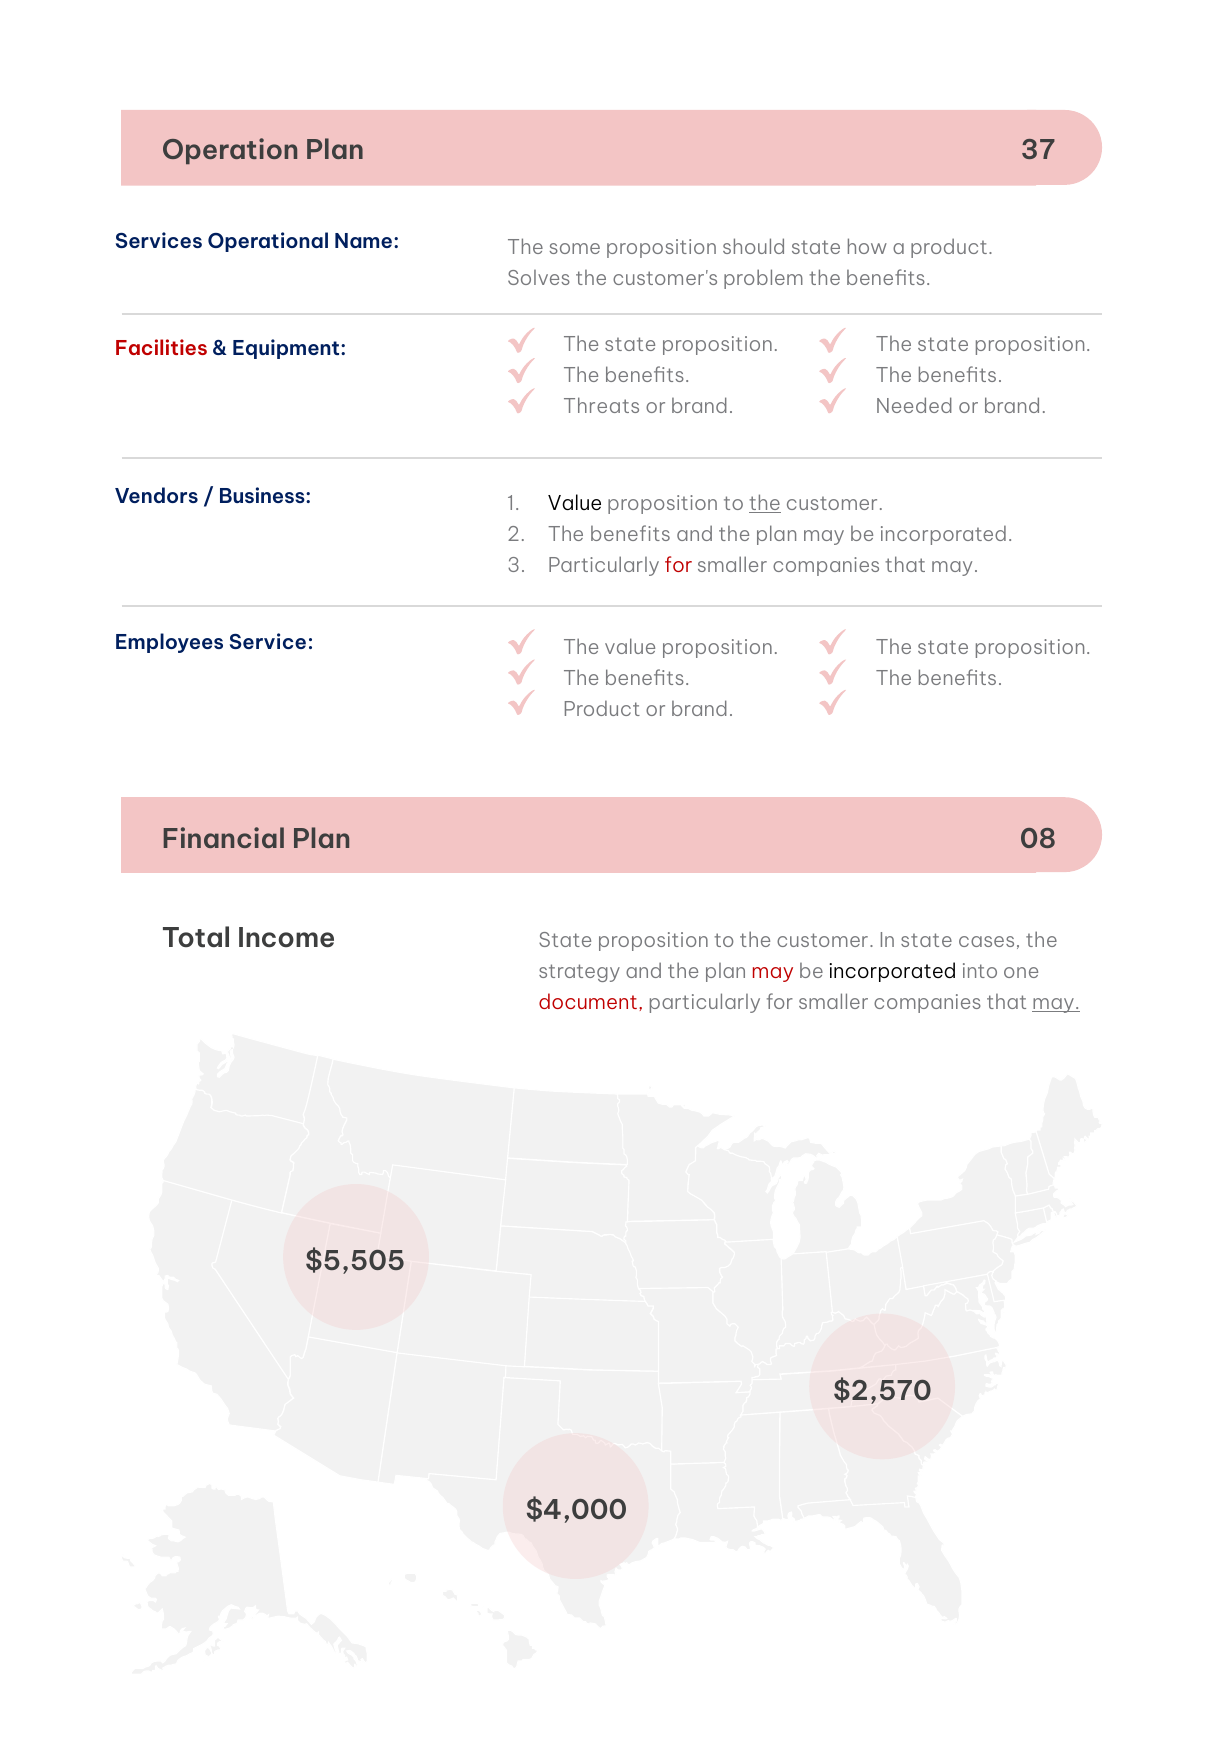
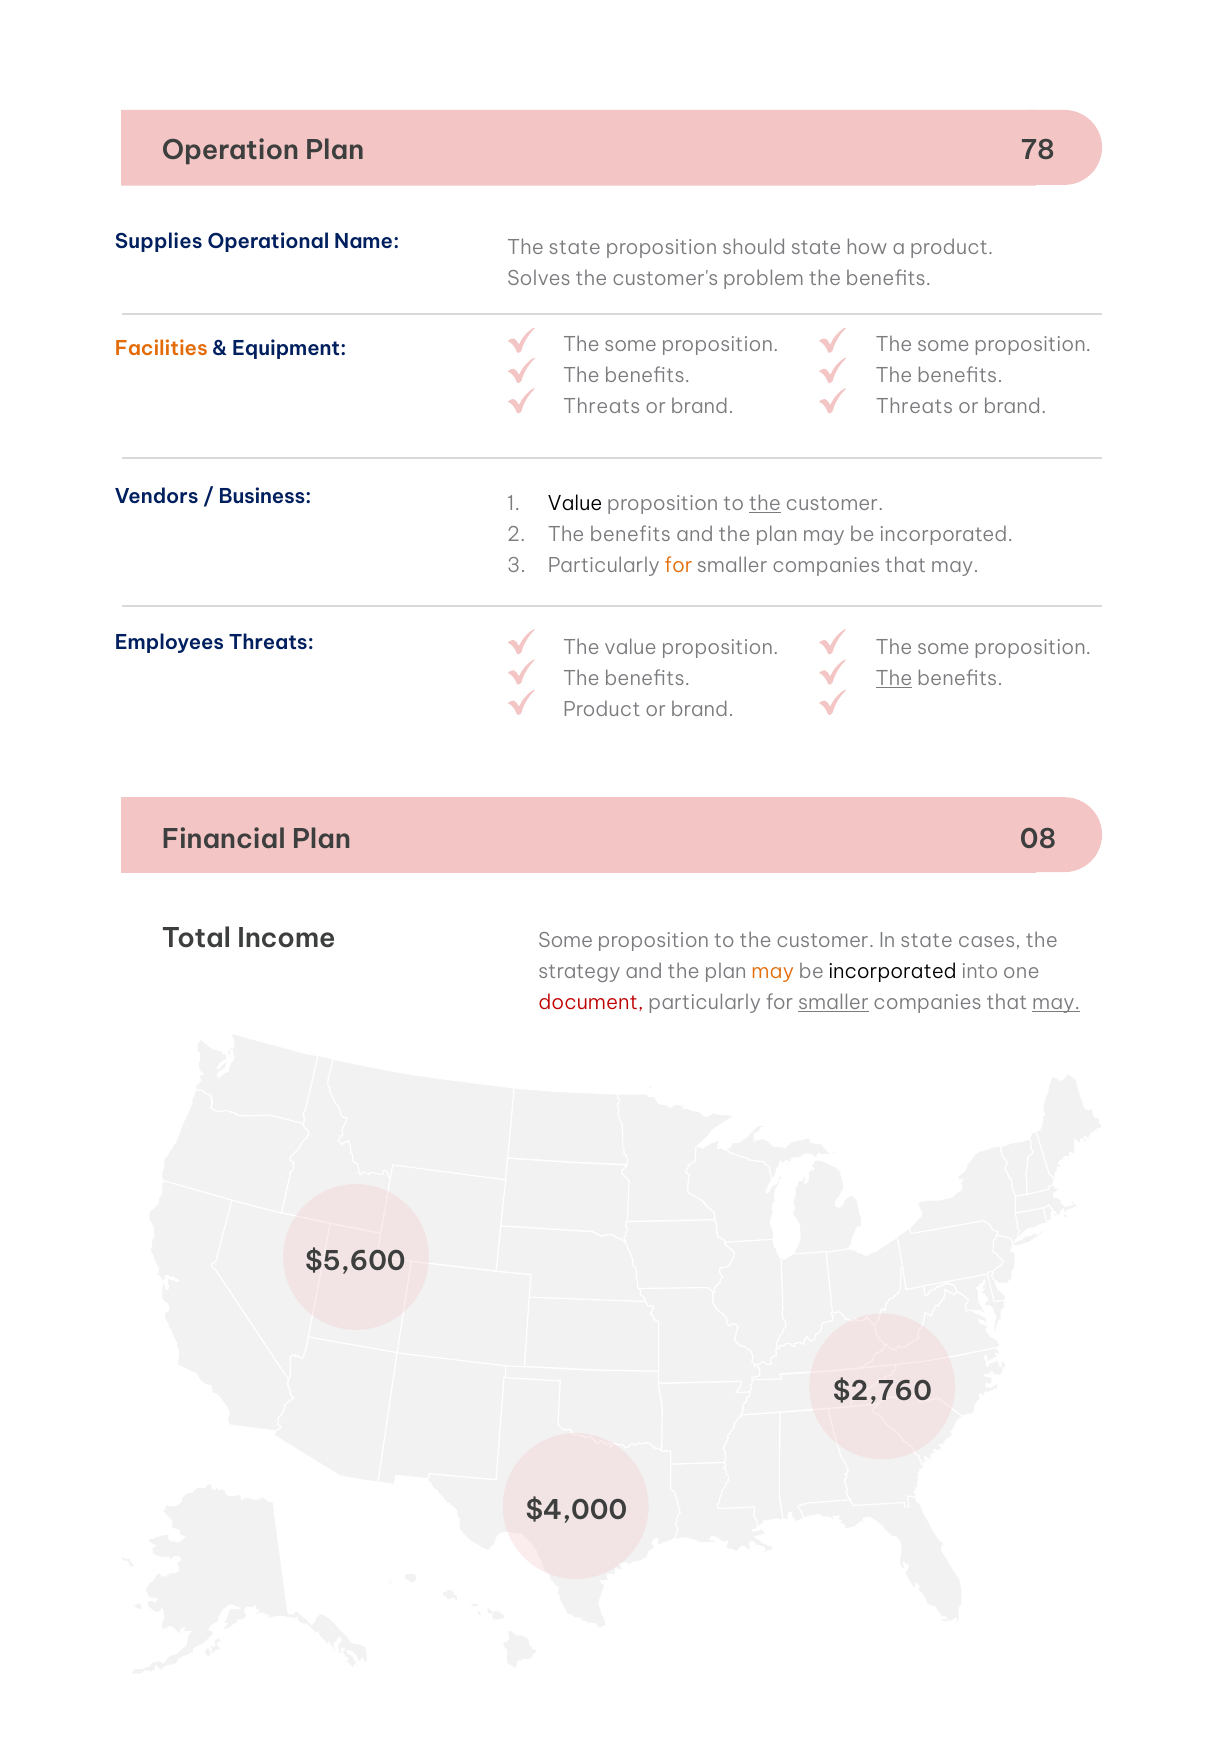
37: 37 -> 78
Services: Services -> Supplies
The some: some -> state
state at (631, 345): state -> some
state at (943, 345): state -> some
Facilities colour: red -> orange
Needed at (915, 407): Needed -> Threats
for at (679, 566) colour: red -> orange
Employees Service: Service -> Threats
state at (943, 648): state -> some
The at (894, 679) underline: none -> present
Income State: State -> Some
may at (773, 972) colour: red -> orange
smaller at (833, 1003) underline: none -> present
$5,505: $5,505 -> $5,600
$2,570: $2,570 -> $2,760
